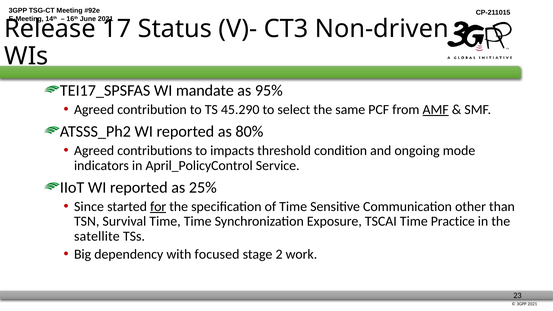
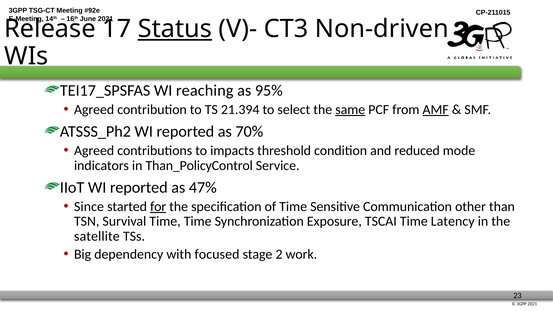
Status underline: none -> present
mandate: mandate -> reaching
45.290: 45.290 -> 21.394
same underline: none -> present
80%: 80% -> 70%
ongoing: ongoing -> reduced
April_PolicyControl: April_PolicyControl -> Than_PolicyControl
25%: 25% -> 47%
Practice: Practice -> Latency
